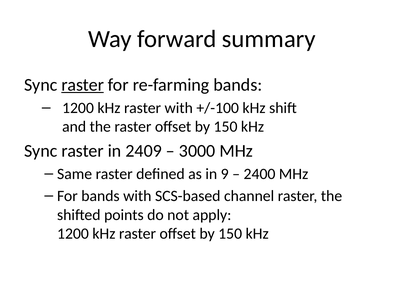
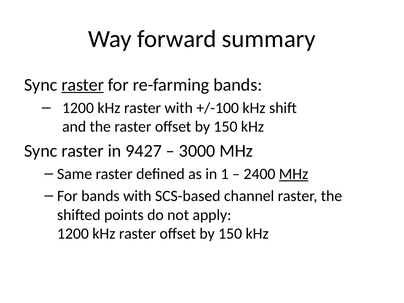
2409: 2409 -> 9427
9: 9 -> 1
MHz at (294, 174) underline: none -> present
